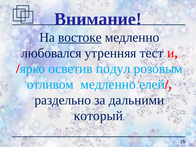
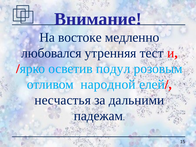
востоке underline: present -> none
отливом медленно: медленно -> народной
раздельно: раздельно -> несчастья
который: который -> падежам
